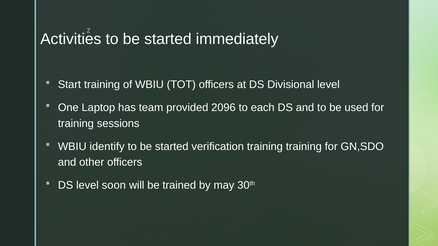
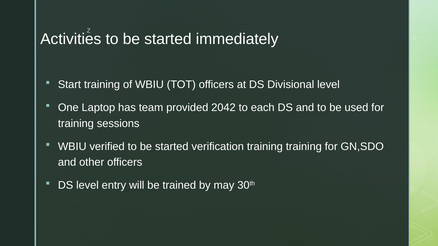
2096: 2096 -> 2042
identify: identify -> verified
soon: soon -> entry
